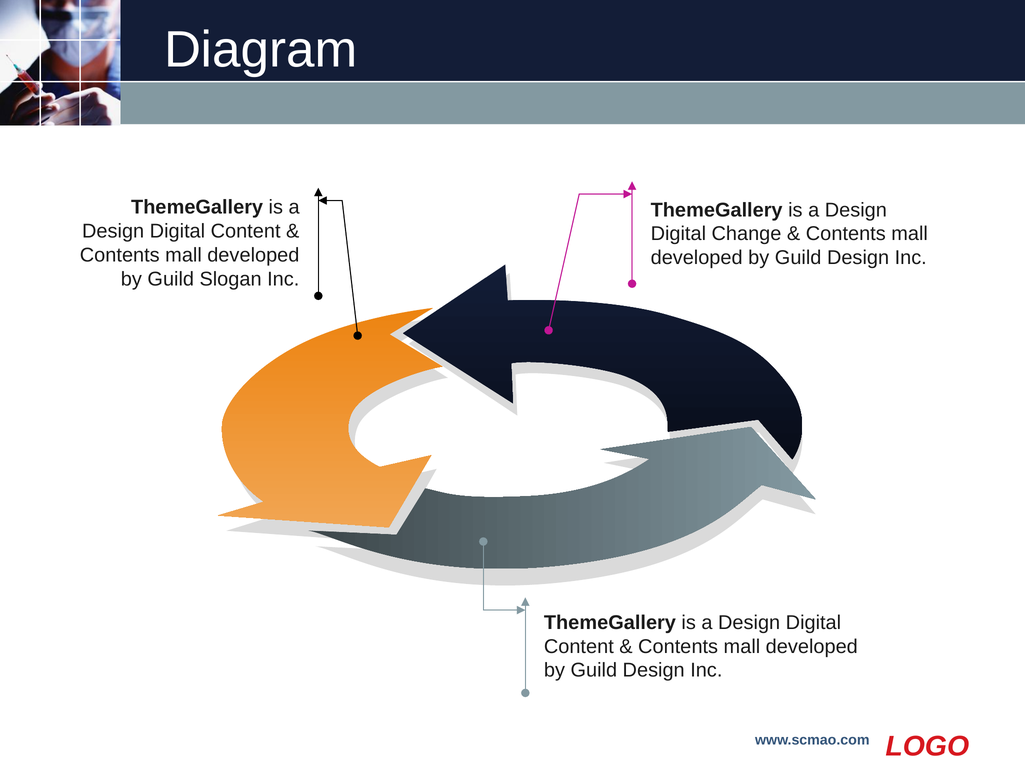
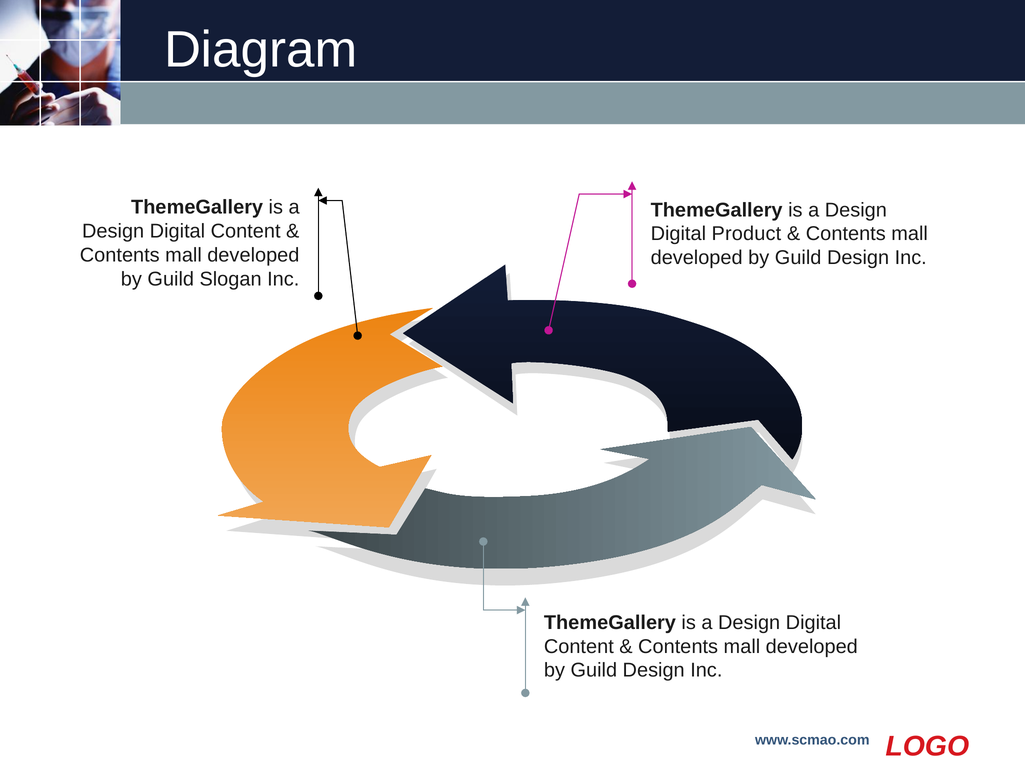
Change: Change -> Product
